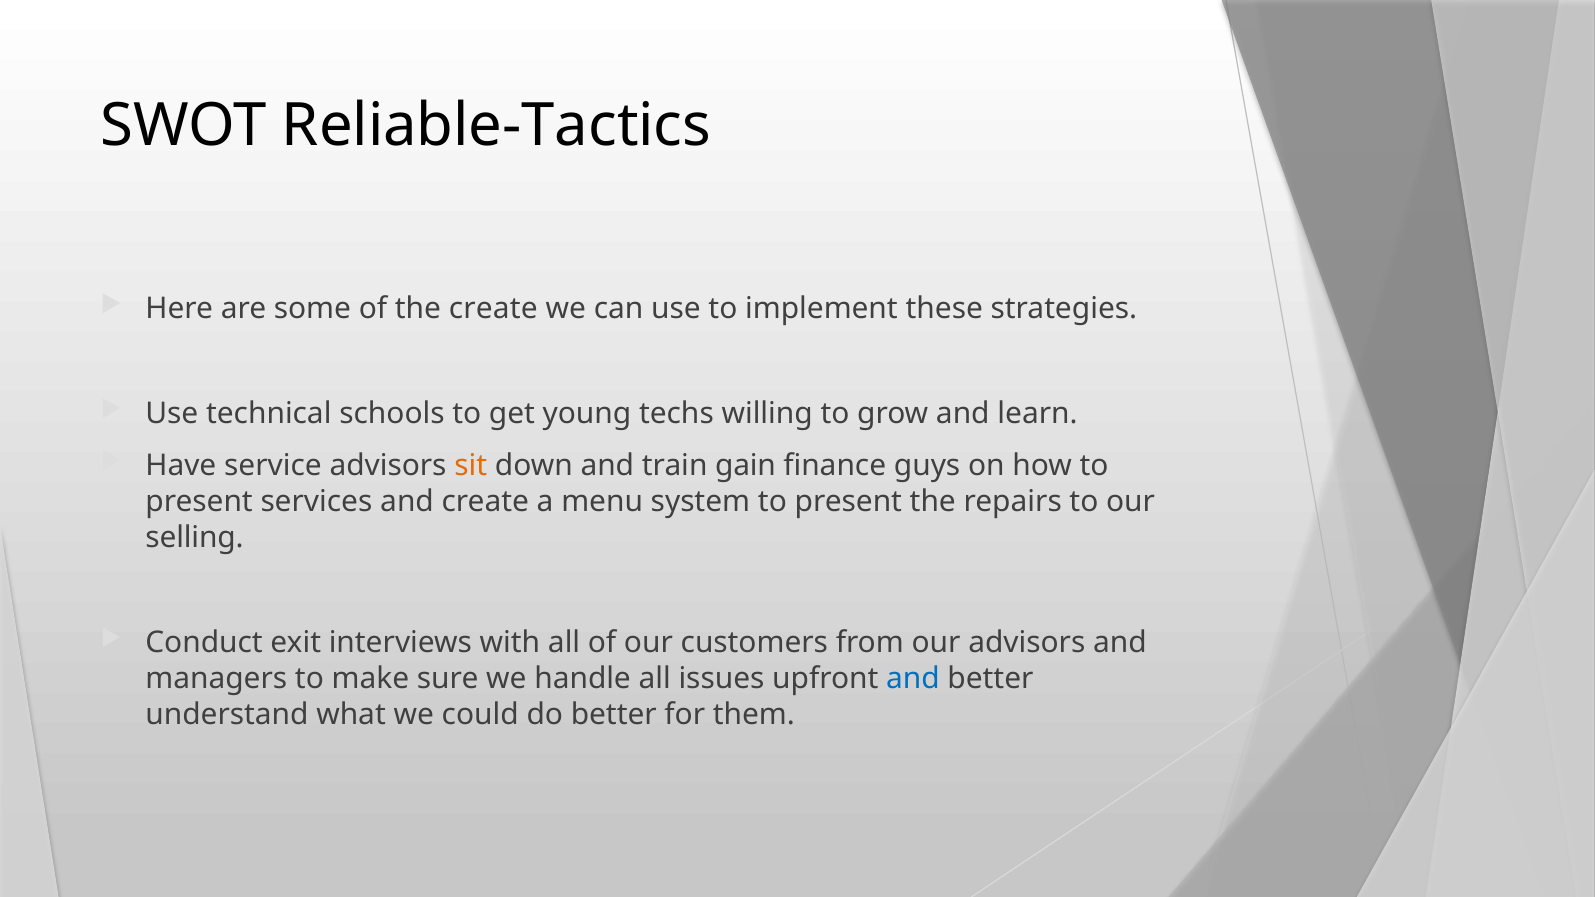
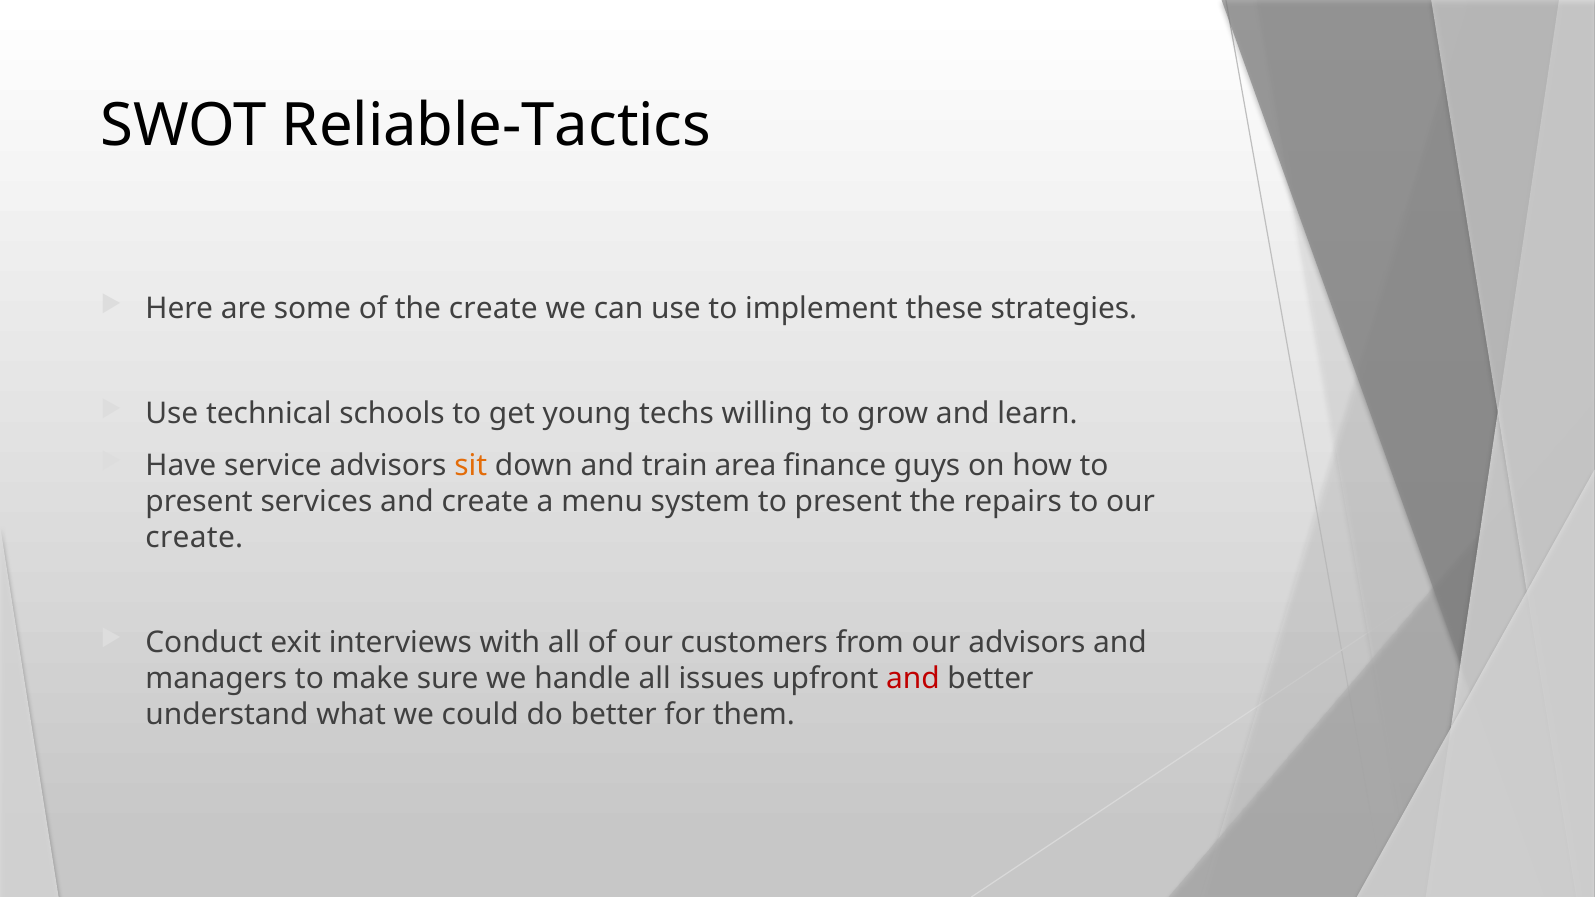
gain: gain -> area
selling at (195, 538): selling -> create
and at (913, 679) colour: blue -> red
